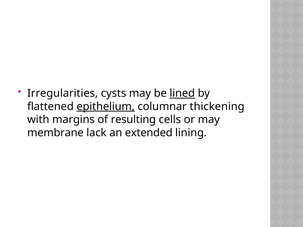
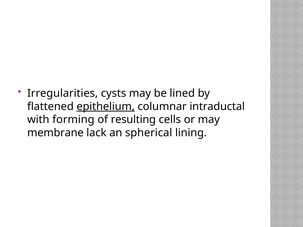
lined underline: present -> none
thickening: thickening -> intraductal
margins: margins -> forming
extended: extended -> spherical
